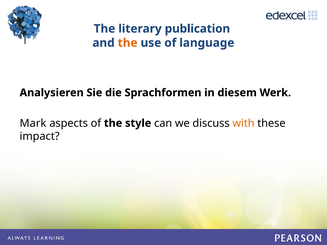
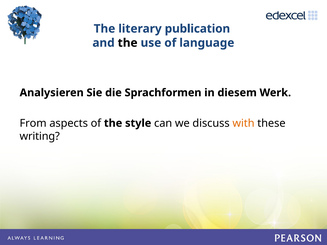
the at (128, 43) colour: orange -> black
Mark: Mark -> From
impact: impact -> writing
